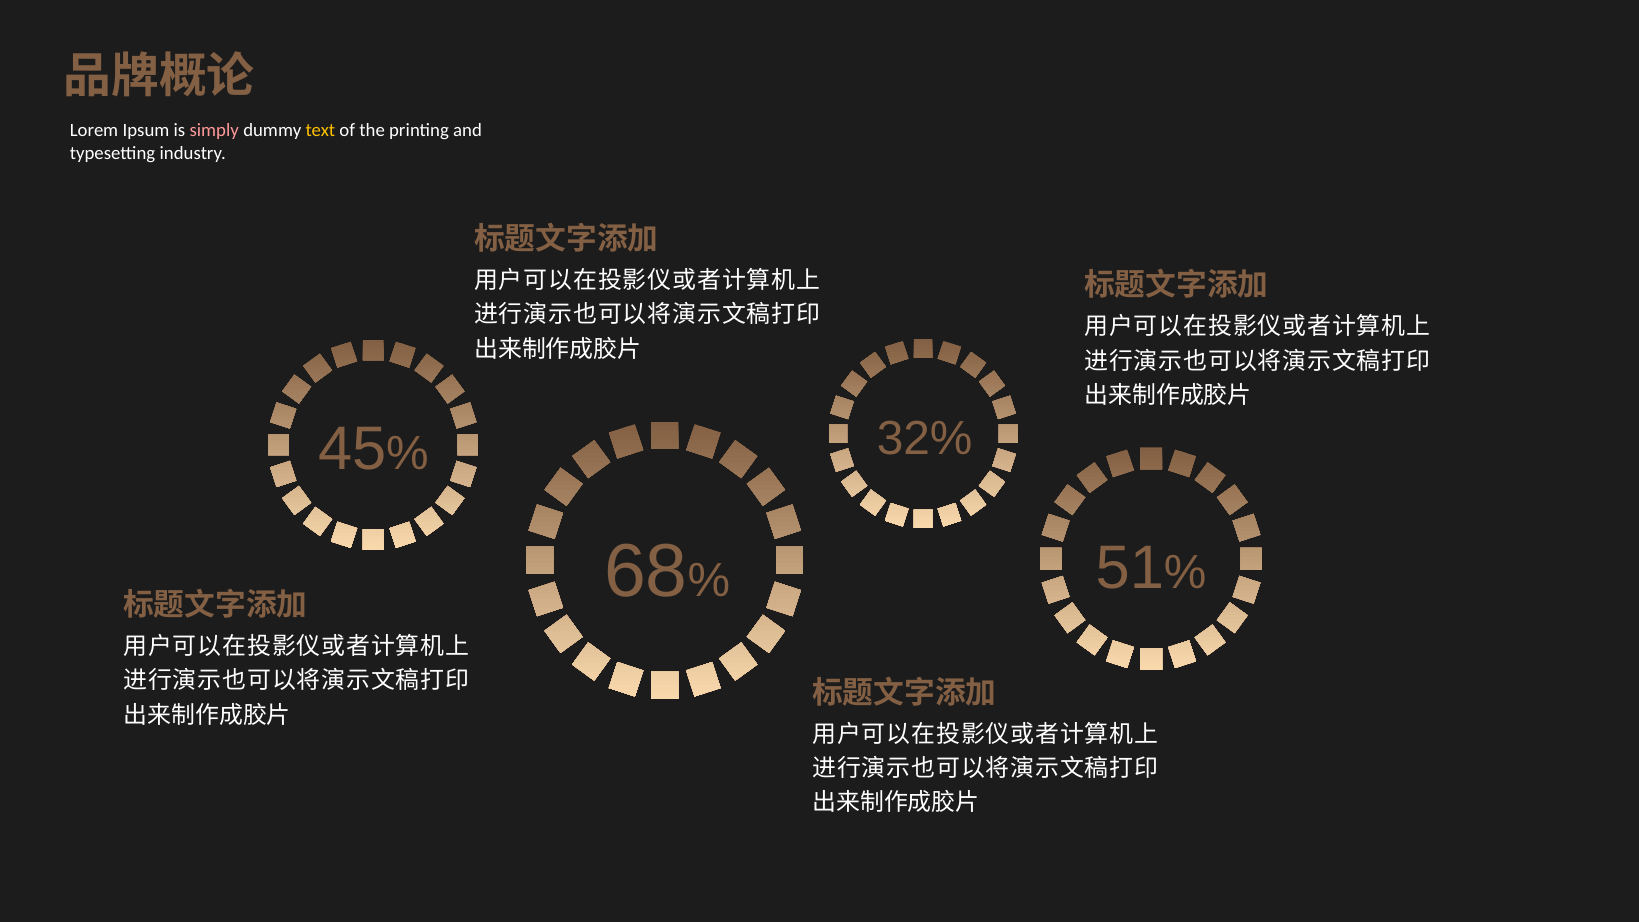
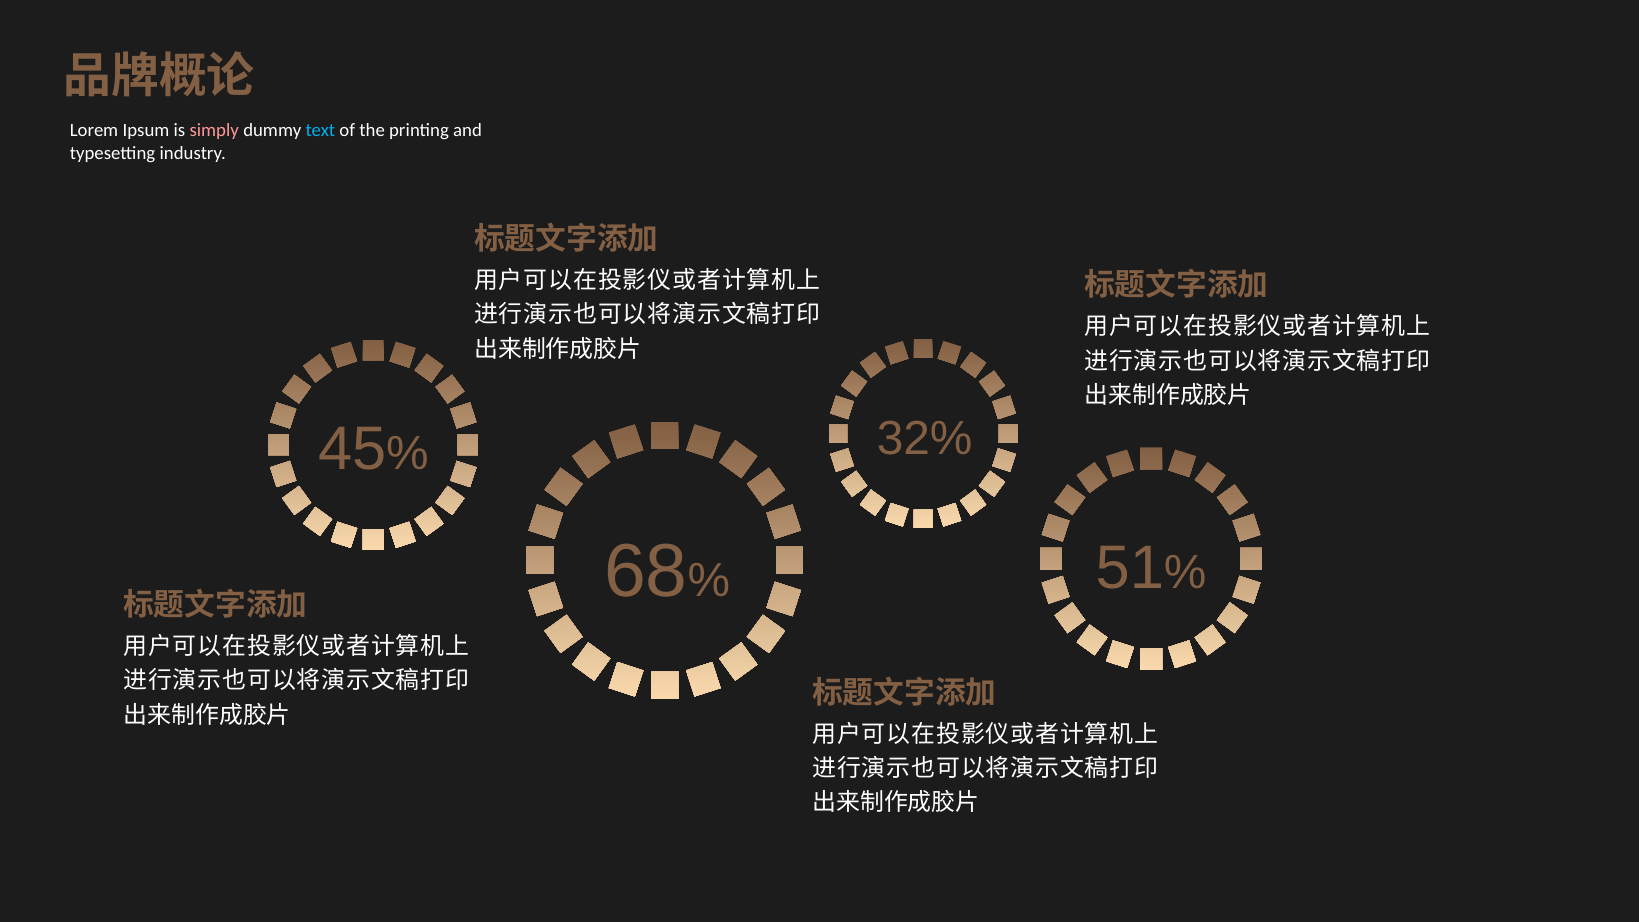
text colour: yellow -> light blue
